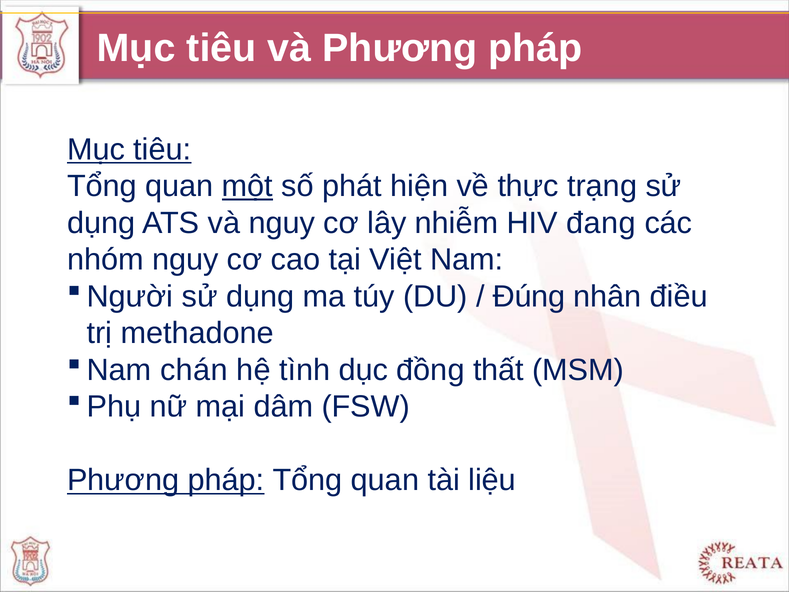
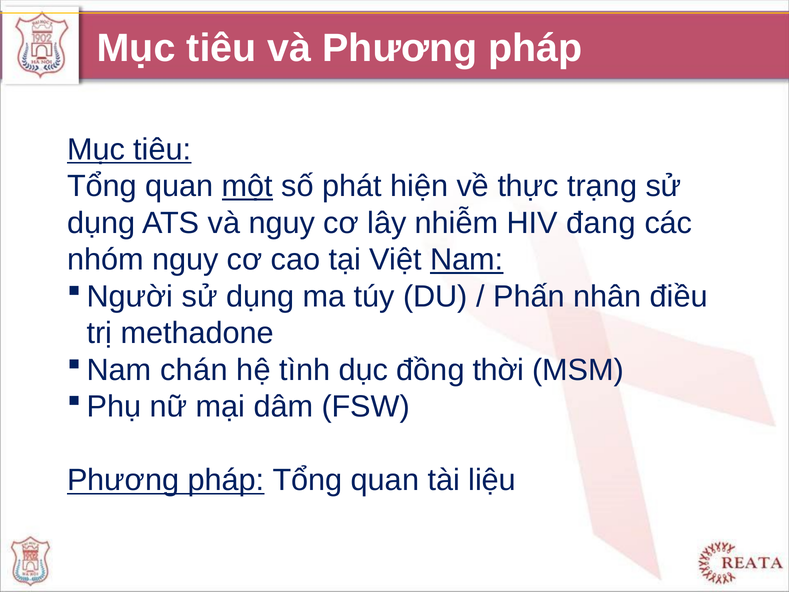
Nam underline: none -> present
Đúng: Đúng -> Phấn
thất: thất -> thời
